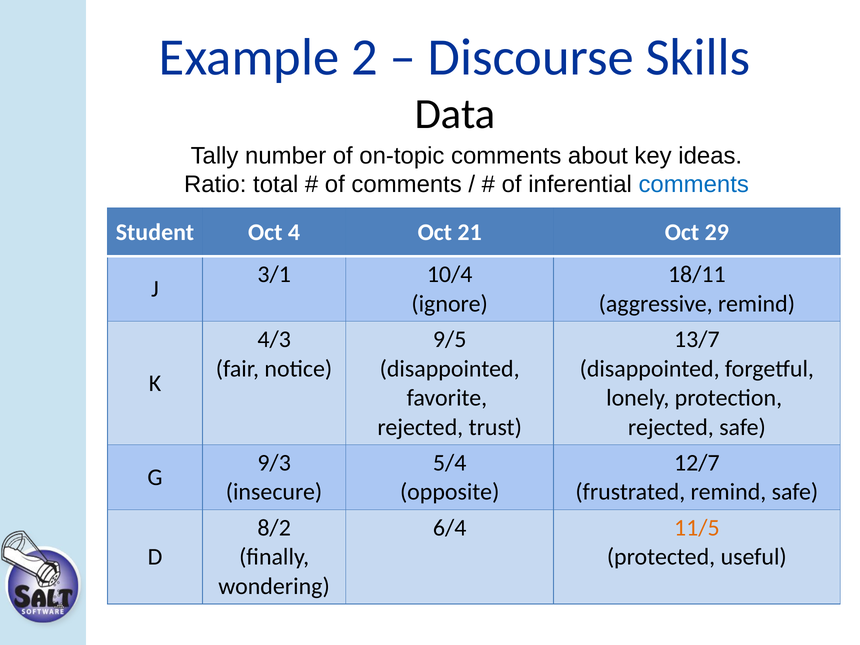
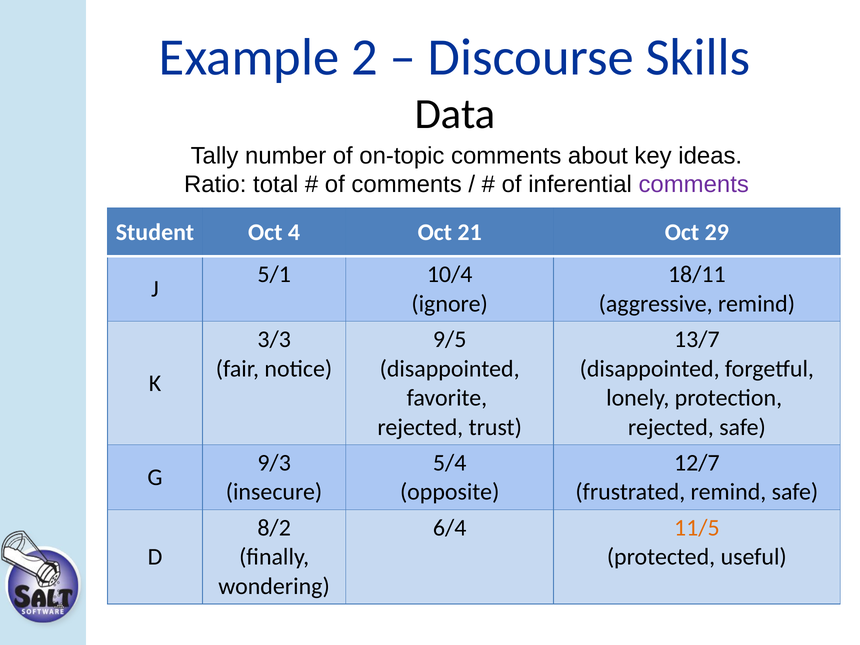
comments at (694, 184) colour: blue -> purple
3/1: 3/1 -> 5/1
4/3: 4/3 -> 3/3
